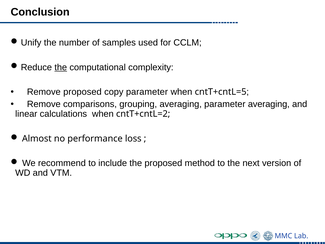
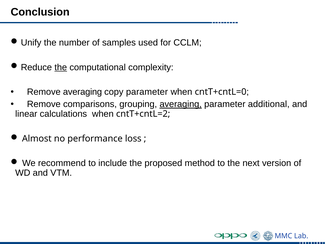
Remove proposed: proposed -> averaging
cntT+cntL=5: cntT+cntL=5 -> cntT+cntL=0
averaging at (181, 104) underline: none -> present
parameter averaging: averaging -> additional
